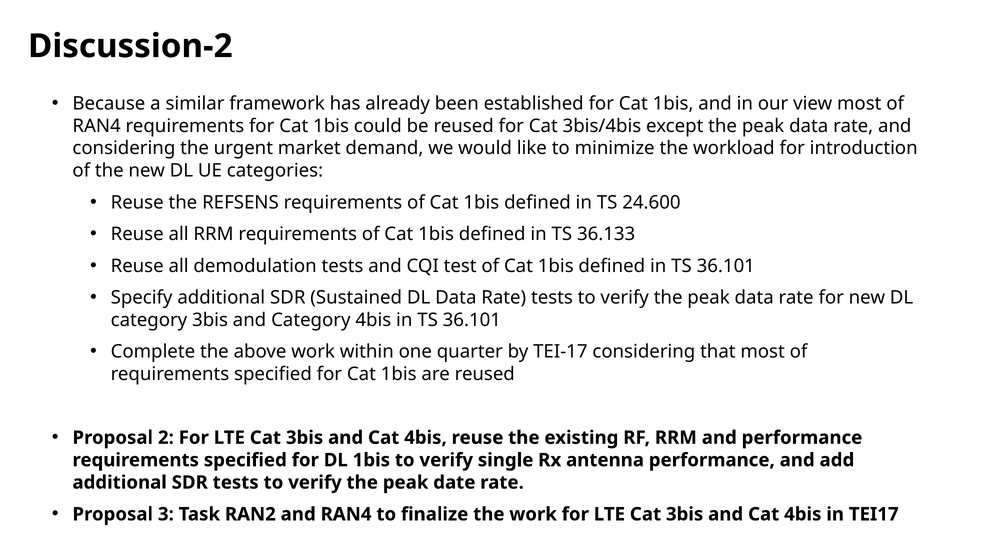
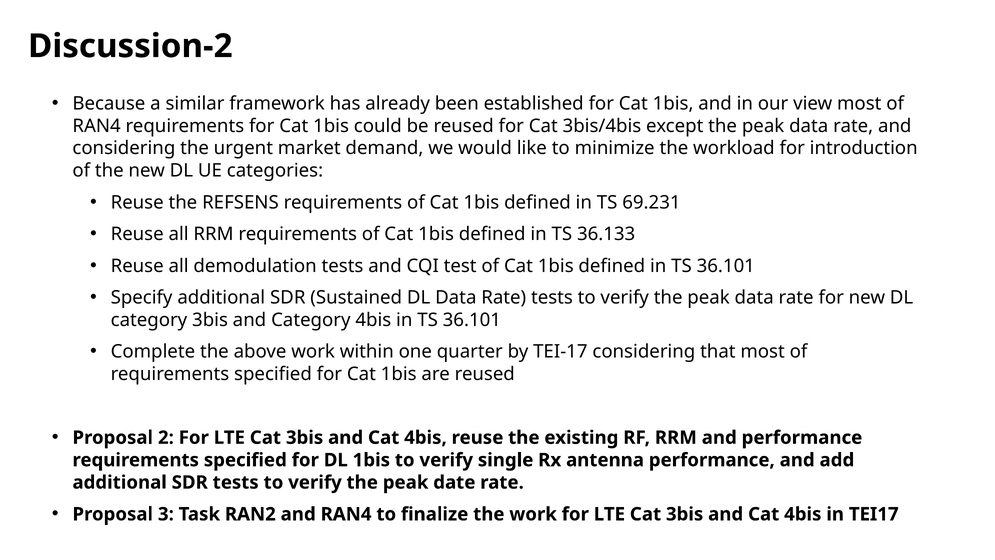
24.600: 24.600 -> 69.231
